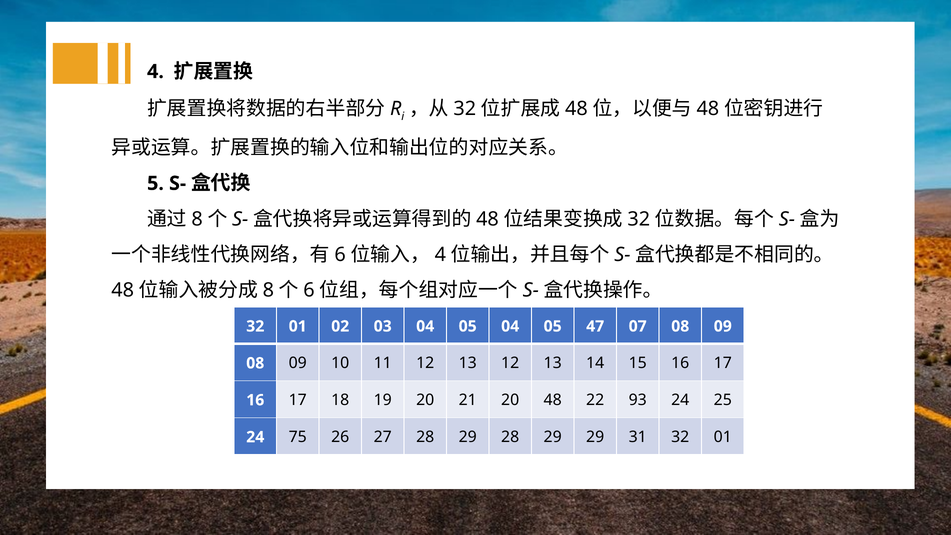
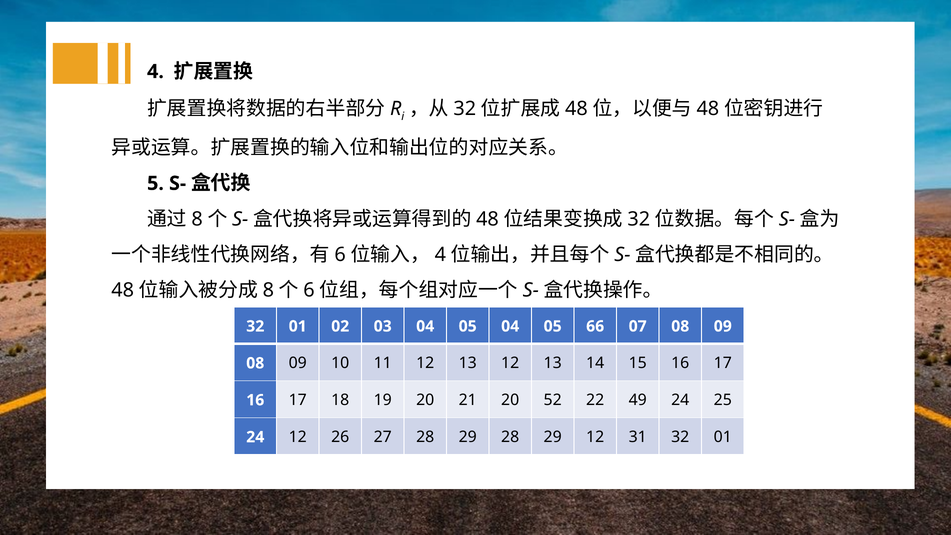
47: 47 -> 66
20 48: 48 -> 52
93: 93 -> 49
24 75: 75 -> 12
29 29: 29 -> 12
